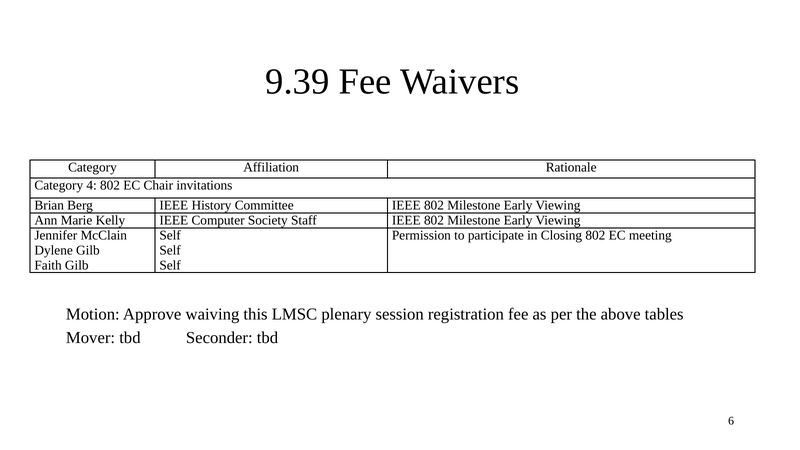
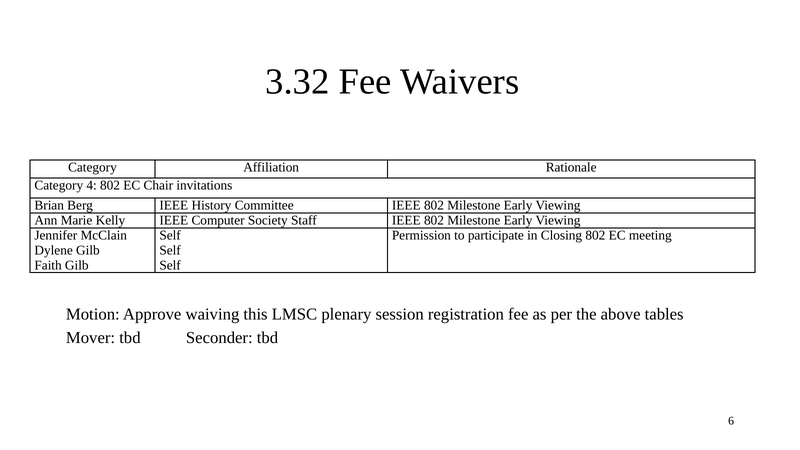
9.39: 9.39 -> 3.32
